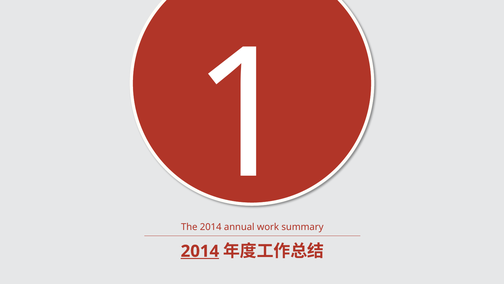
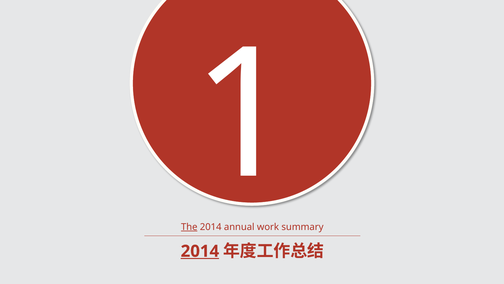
The underline: none -> present
